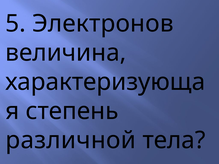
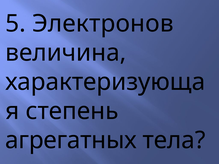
различной: различной -> агрегатных
